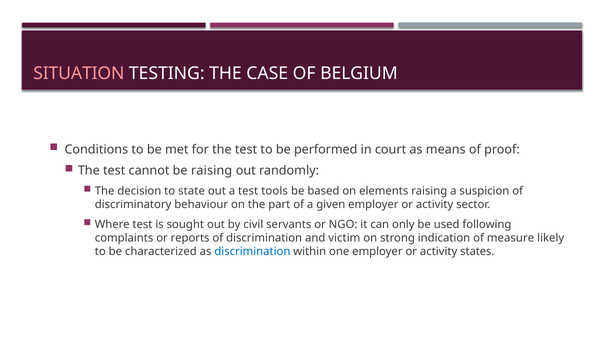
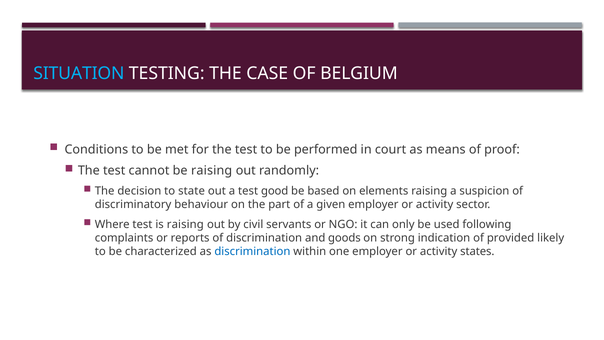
SITUATION colour: pink -> light blue
tools: tools -> good
is sought: sought -> raising
victim: victim -> goods
measure: measure -> provided
